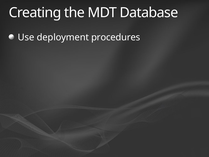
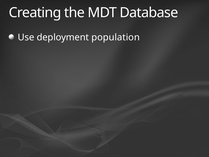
procedures: procedures -> population
